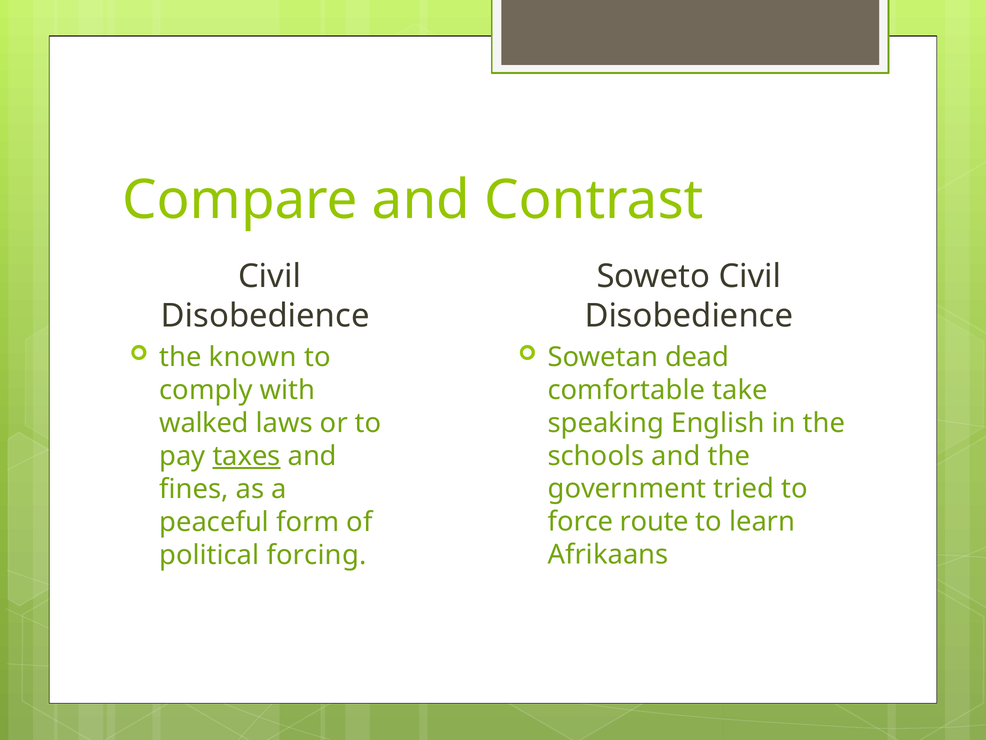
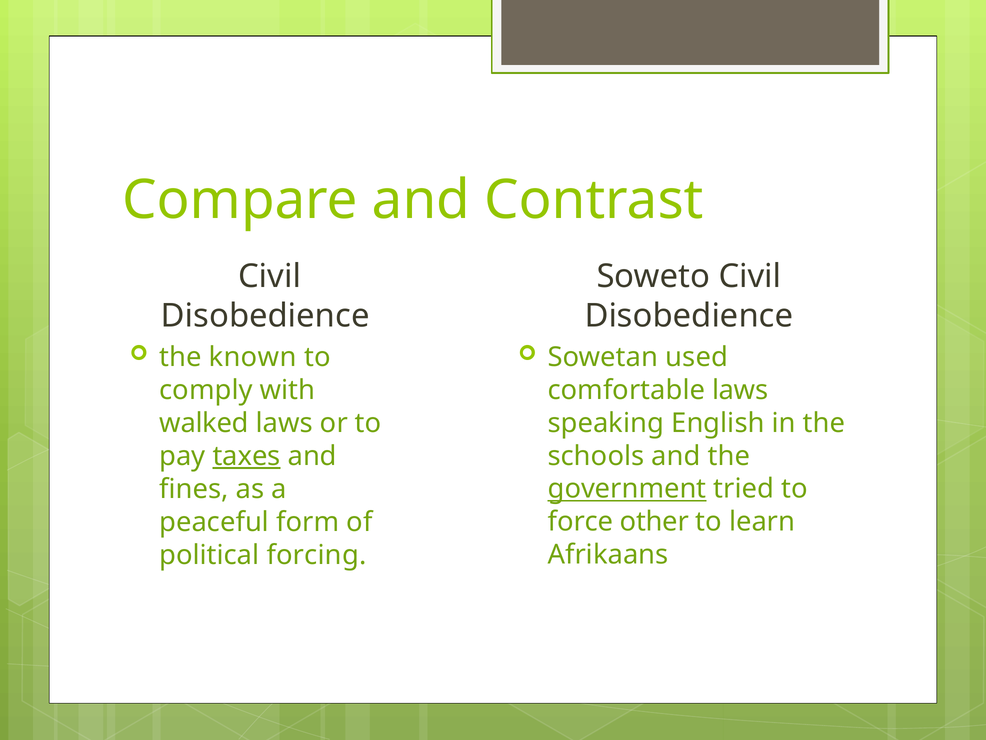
dead: dead -> used
comfortable take: take -> laws
government underline: none -> present
route: route -> other
